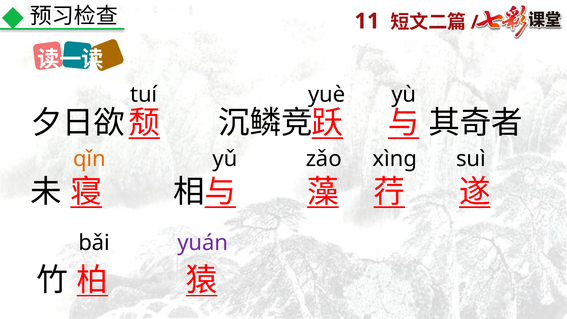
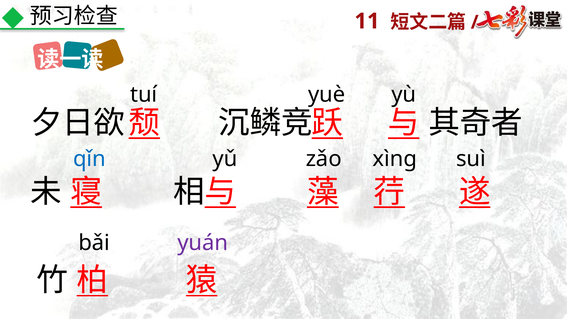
qǐn colour: orange -> blue
